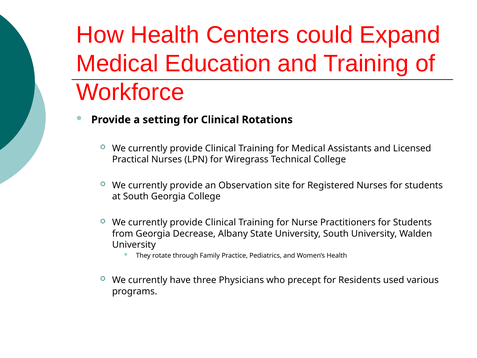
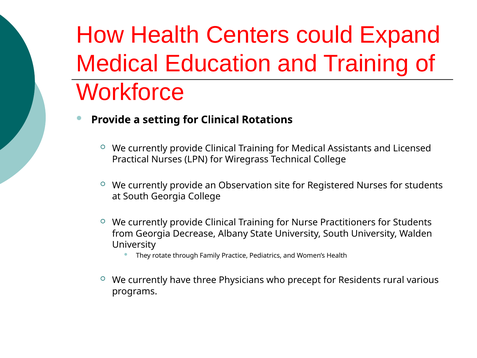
used: used -> rural
